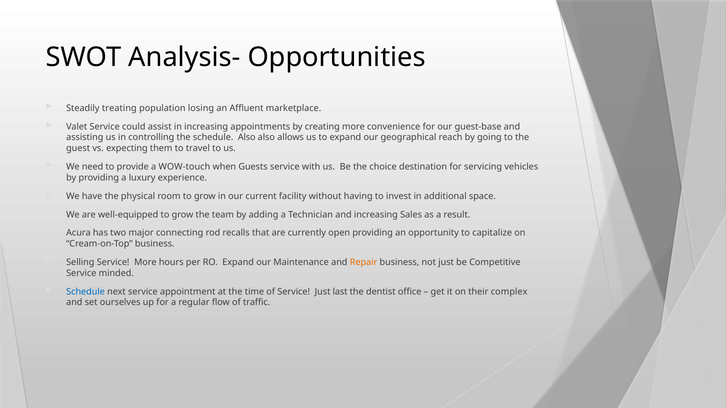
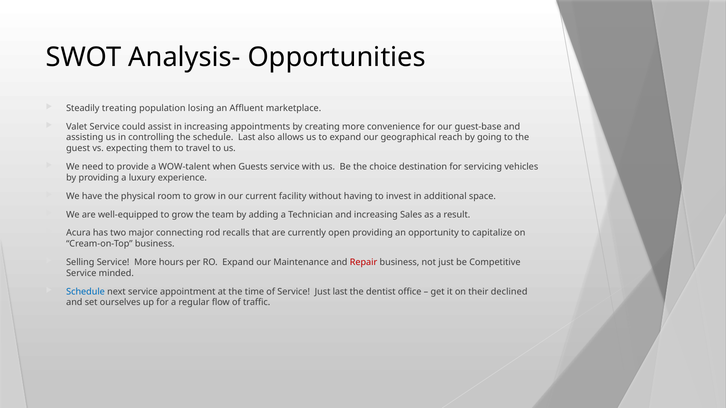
schedule Also: Also -> Last
WOW-touch: WOW-touch -> WOW-talent
Repair colour: orange -> red
complex: complex -> declined
